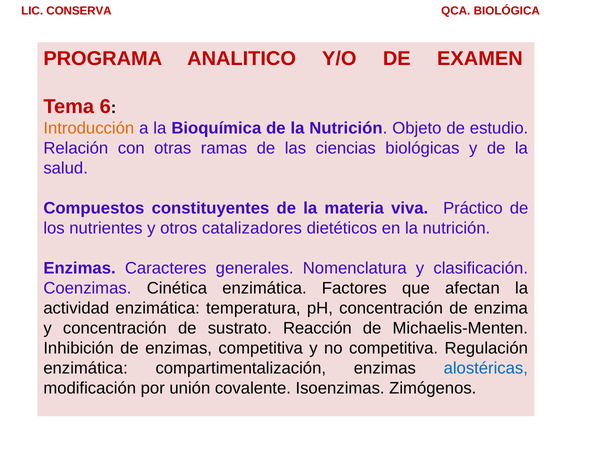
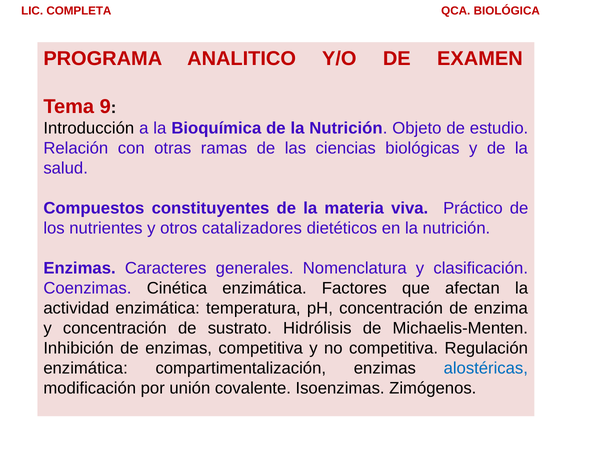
CONSERVA: CONSERVA -> COMPLETA
6: 6 -> 9
Introducción colour: orange -> black
Reacción: Reacción -> Hidrólisis
